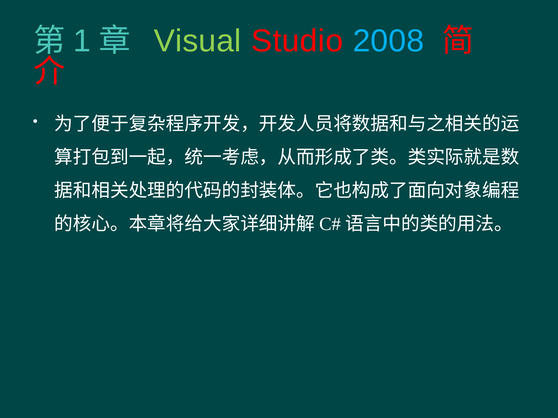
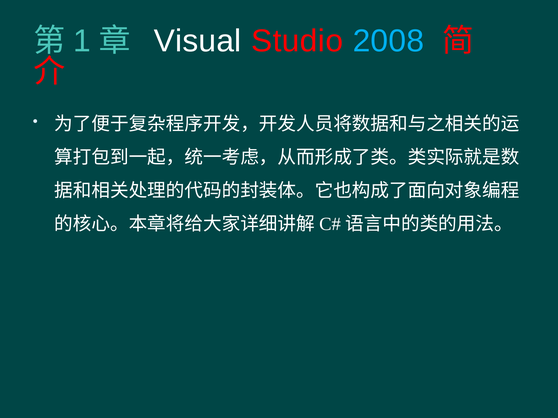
Visual colour: light green -> white
